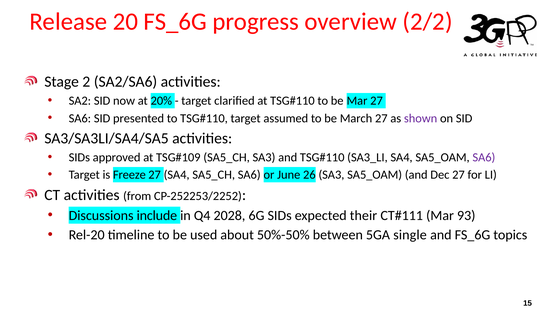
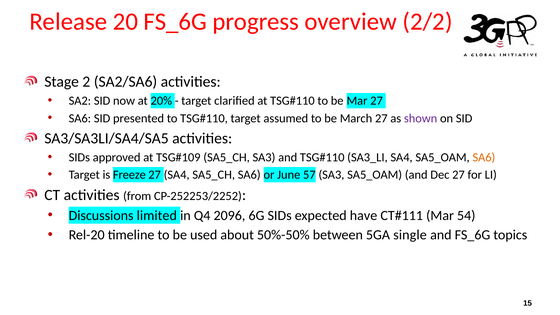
SA6 at (484, 157) colour: purple -> orange
26: 26 -> 57
include: include -> limited
2028: 2028 -> 2096
their: their -> have
93: 93 -> 54
